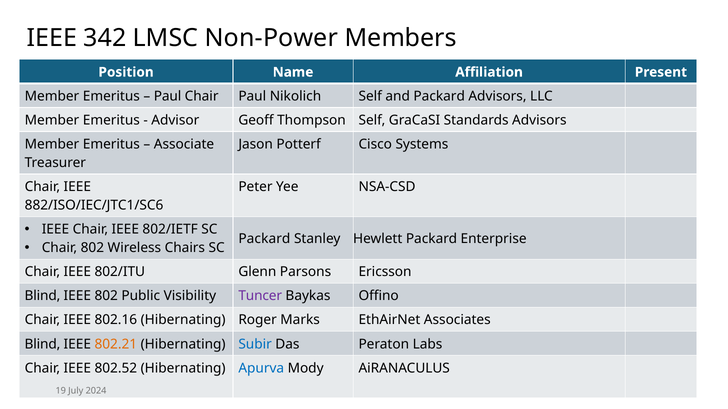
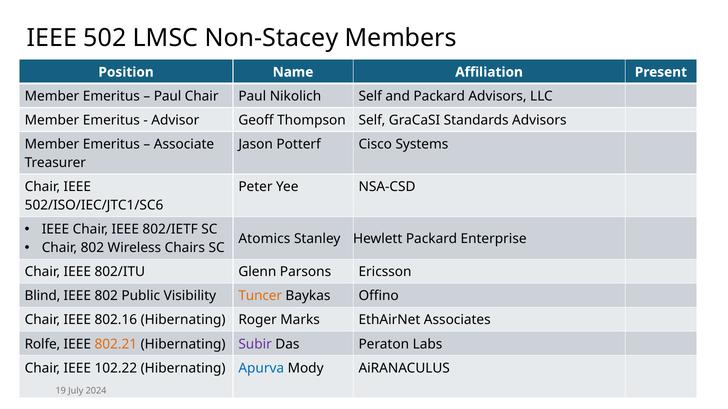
342: 342 -> 502
Non-Power: Non-Power -> Non-Stacey
882/ISO/IEC/JTC1/SC6: 882/ISO/IEC/JTC1/SC6 -> 502/ISO/IEC/JTC1/SC6
Packard at (264, 239): Packard -> Atomics
Tuncer colour: purple -> orange
Blind at (42, 344): Blind -> Rolfe
Subir colour: blue -> purple
802.52: 802.52 -> 102.22
